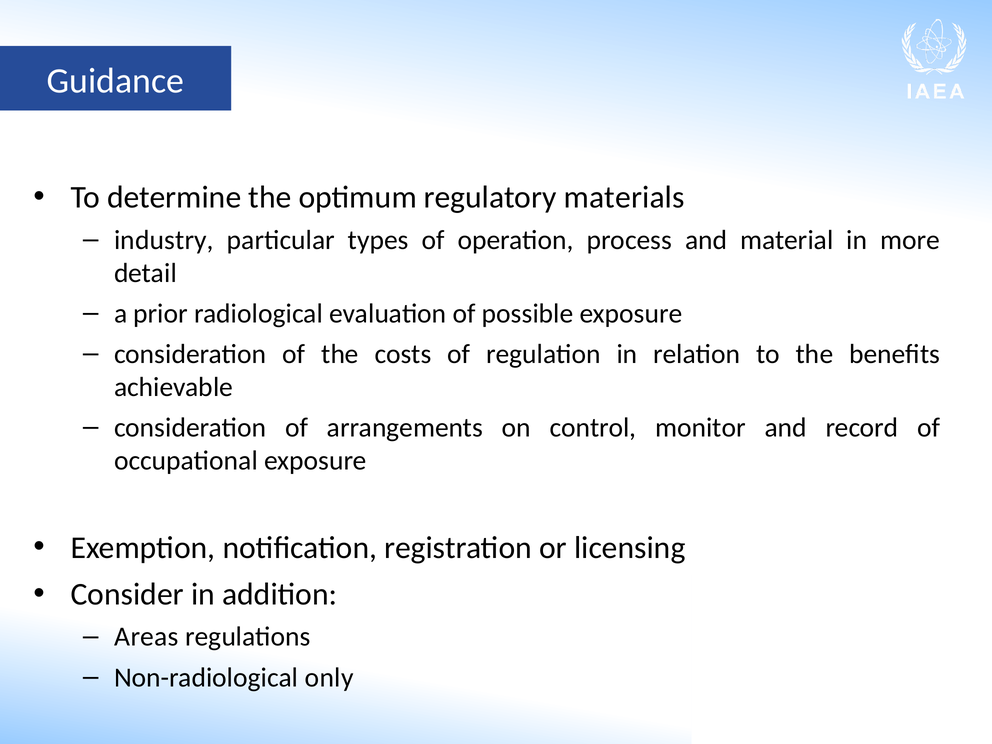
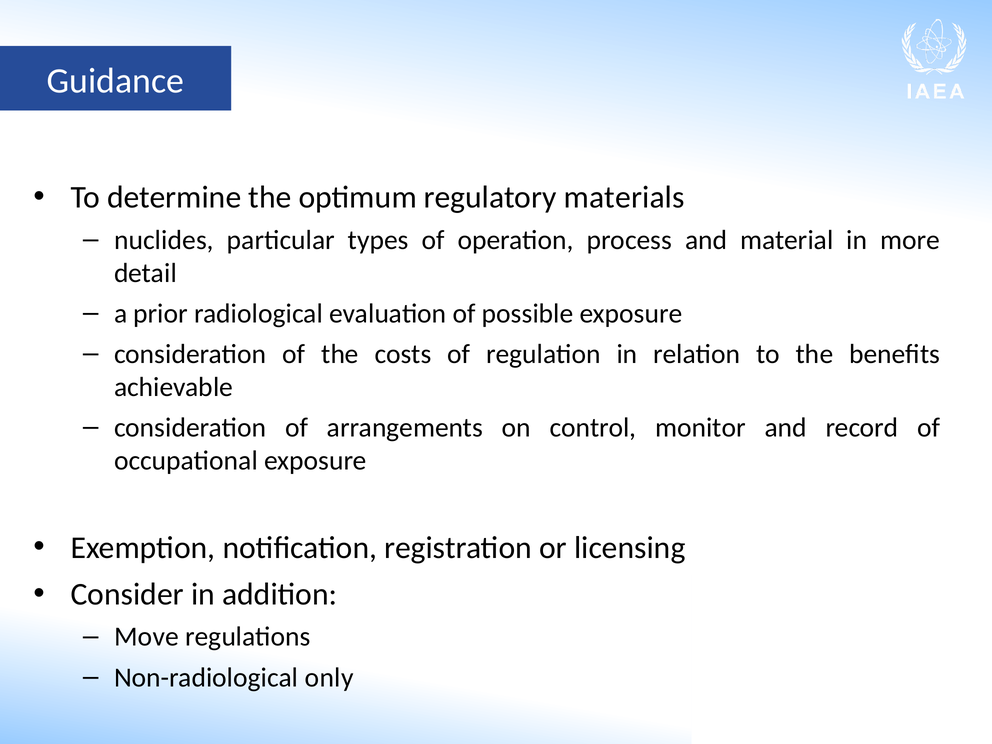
industry: industry -> nuclides
Areas: Areas -> Move
